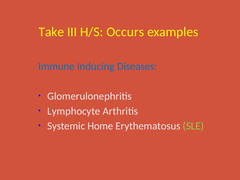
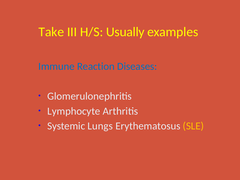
Occurs: Occurs -> Usually
Inducing: Inducing -> Reaction
Home: Home -> Lungs
SLE colour: light green -> yellow
